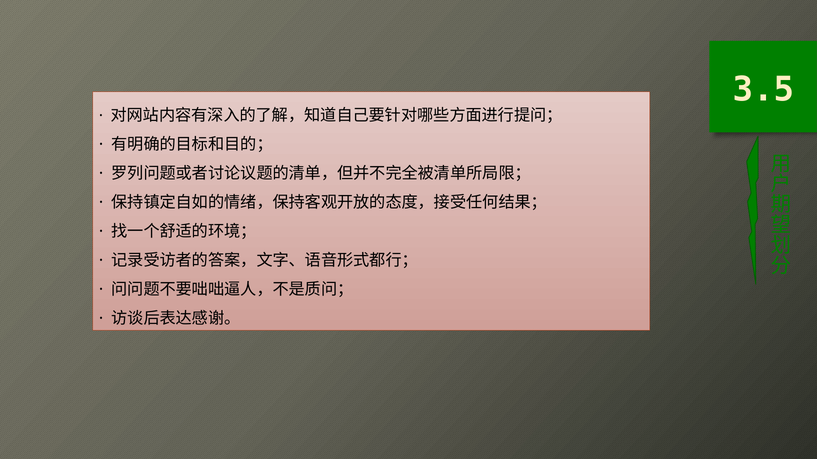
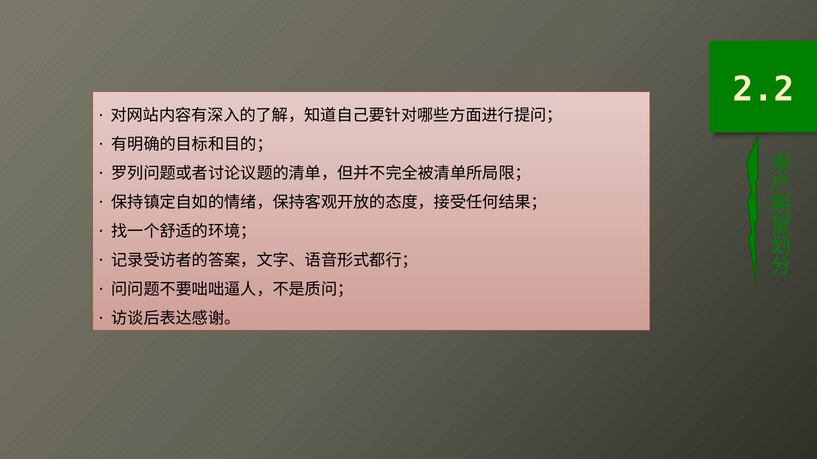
3.5: 3.5 -> 2.2
